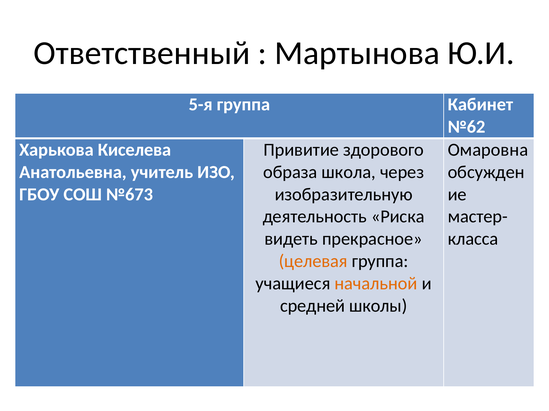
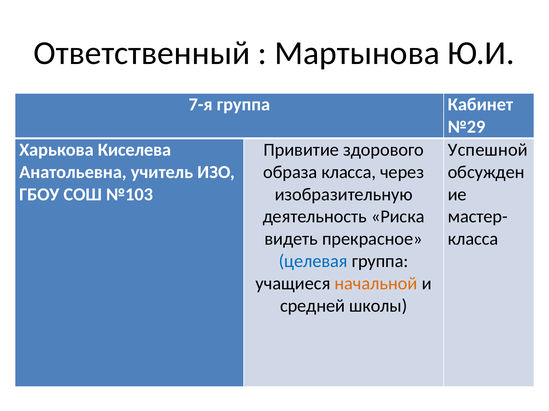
5-я: 5-я -> 7-я
№62: №62 -> №29
Омаровна: Омаровна -> Успешной
образа школа: школа -> класса
№673: №673 -> №103
целевая colour: orange -> blue
